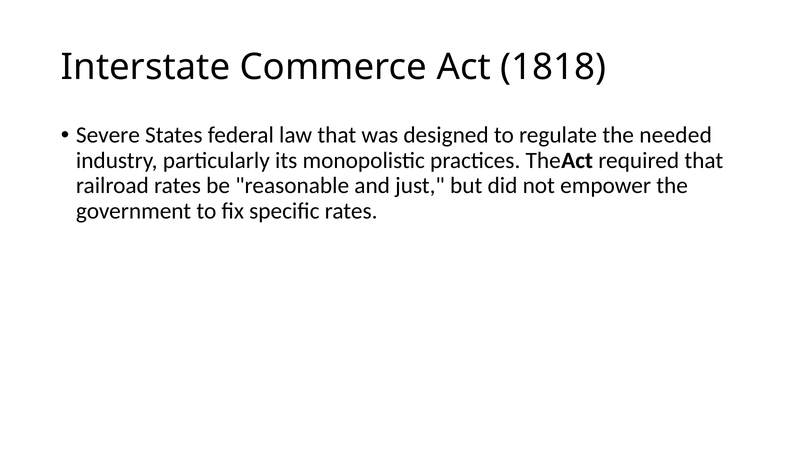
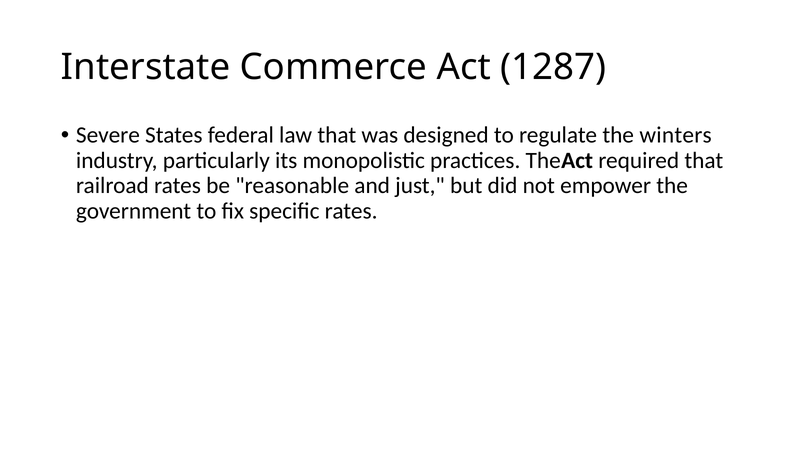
1818: 1818 -> 1287
needed: needed -> winters
